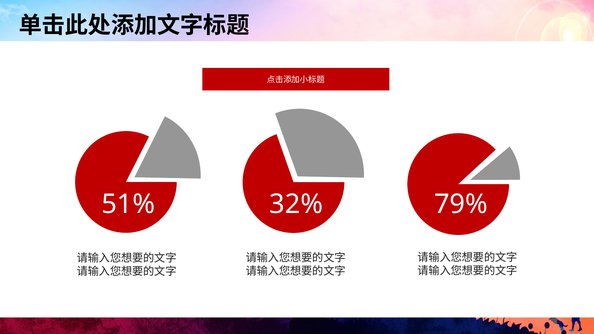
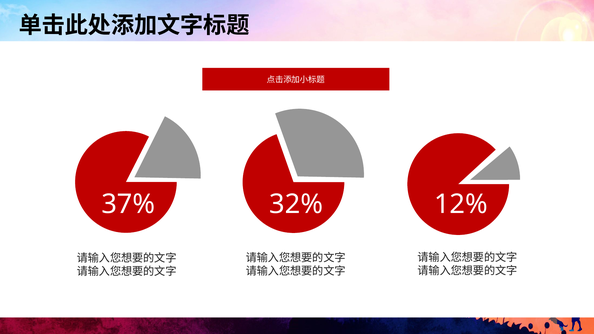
51%: 51% -> 37%
79%: 79% -> 12%
